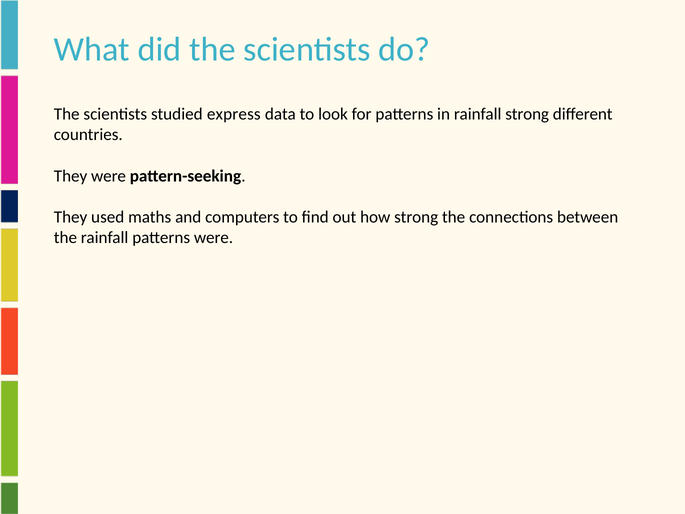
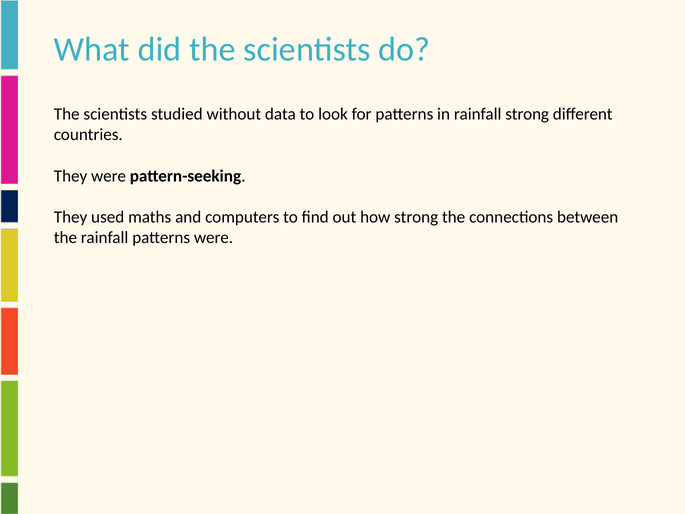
express: express -> without
